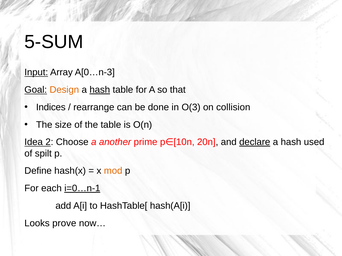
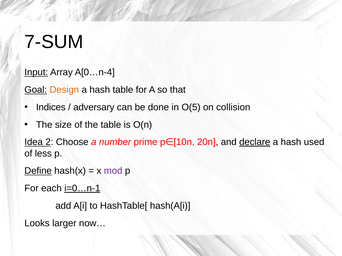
5-SUM: 5-SUM -> 7-SUM
A[0…n-3: A[0…n-3 -> A[0…n-4
hash at (100, 90) underline: present -> none
rearrange: rearrange -> adversary
O(3: O(3 -> O(5
another: another -> number
spilt: spilt -> less
Define underline: none -> present
mod colour: orange -> purple
prove: prove -> larger
